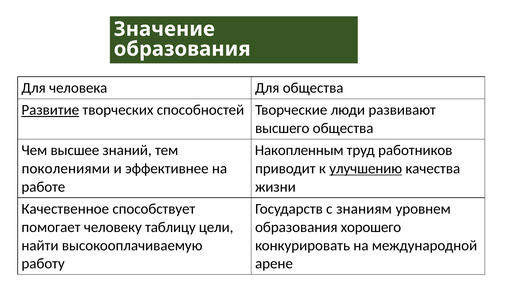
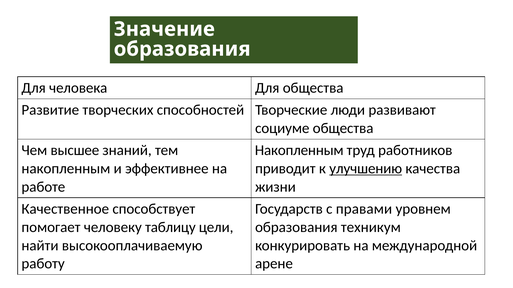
Развитие underline: present -> none
высшего: высшего -> социуме
поколениями at (66, 169): поколениями -> накопленным
знаниям: знаниям -> правами
хорошего: хорошего -> техникум
